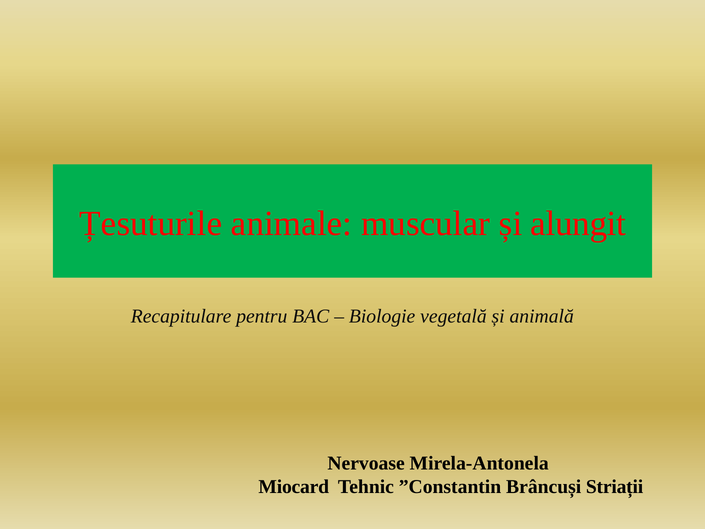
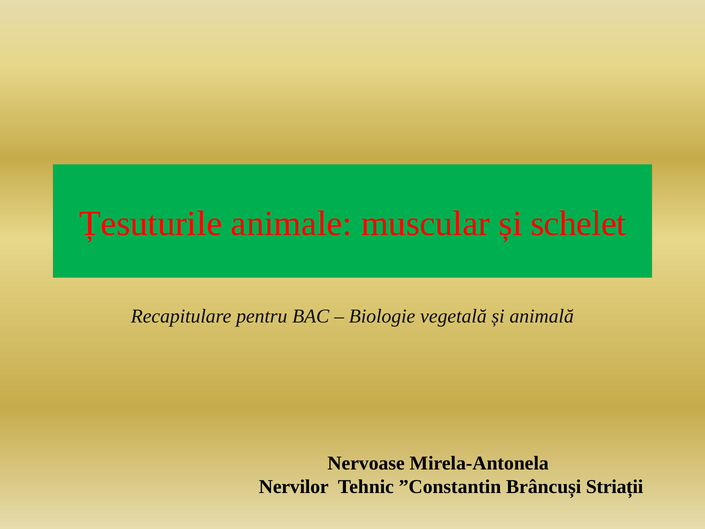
alungit: alungit -> schelet
Miocard: Miocard -> Nervilor
